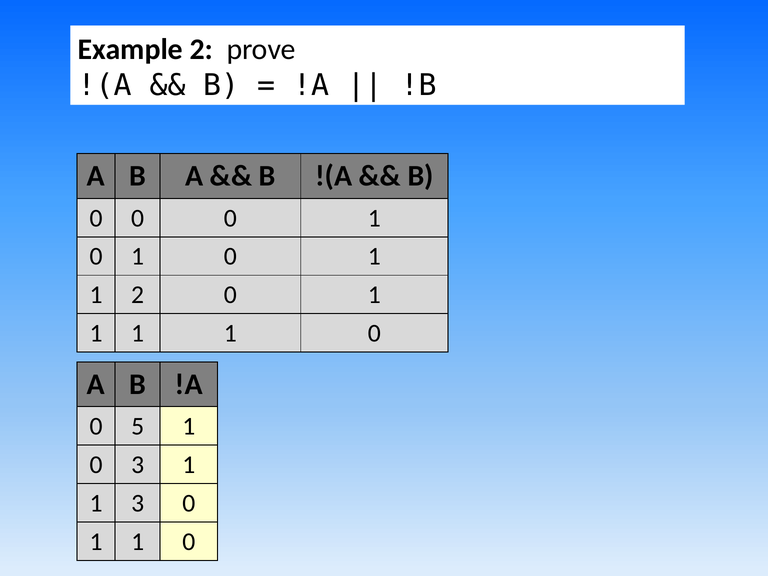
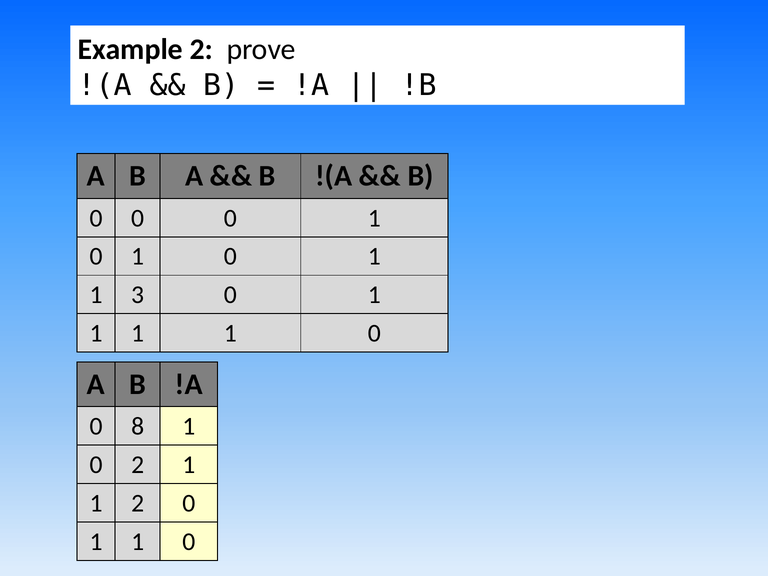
1 2: 2 -> 3
5: 5 -> 8
0 3: 3 -> 2
1 3: 3 -> 2
